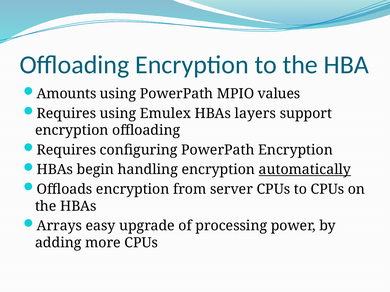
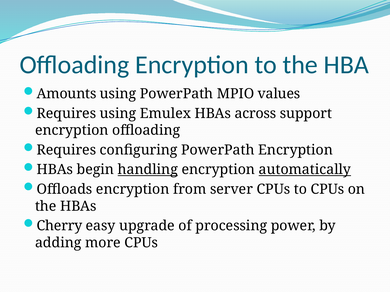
layers: layers -> across
handling underline: none -> present
Arrays: Arrays -> Cherry
